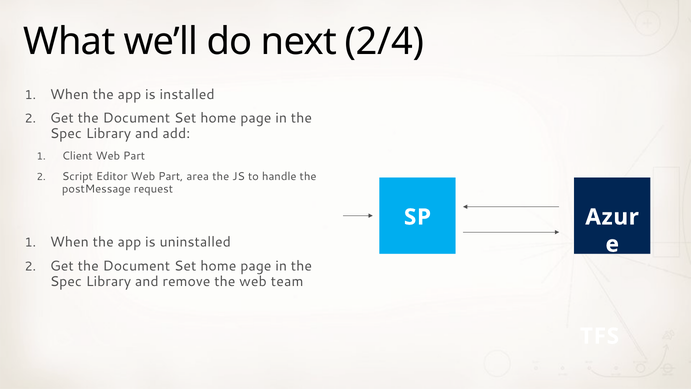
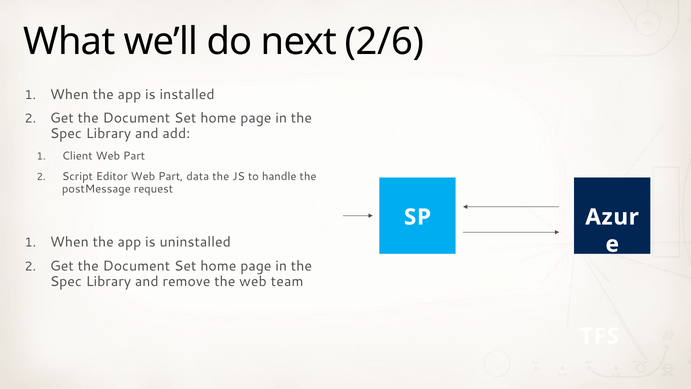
2/4: 2/4 -> 2/6
area: area -> data
